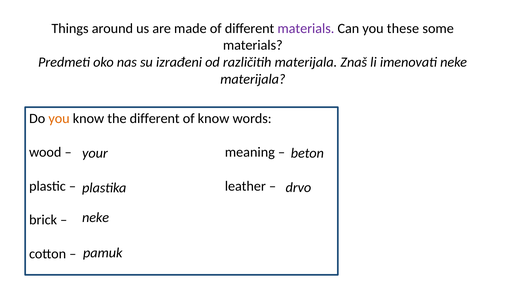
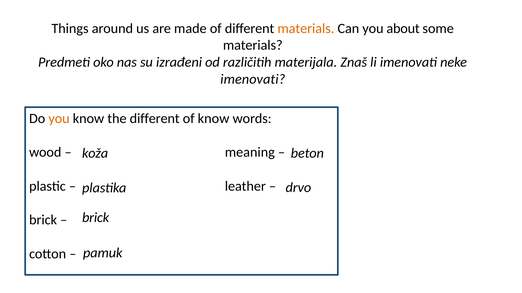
materials at (306, 28) colour: purple -> orange
these: these -> about
materijala at (253, 79): materijala -> imenovati
your: your -> koža
neke at (96, 218): neke -> brick
